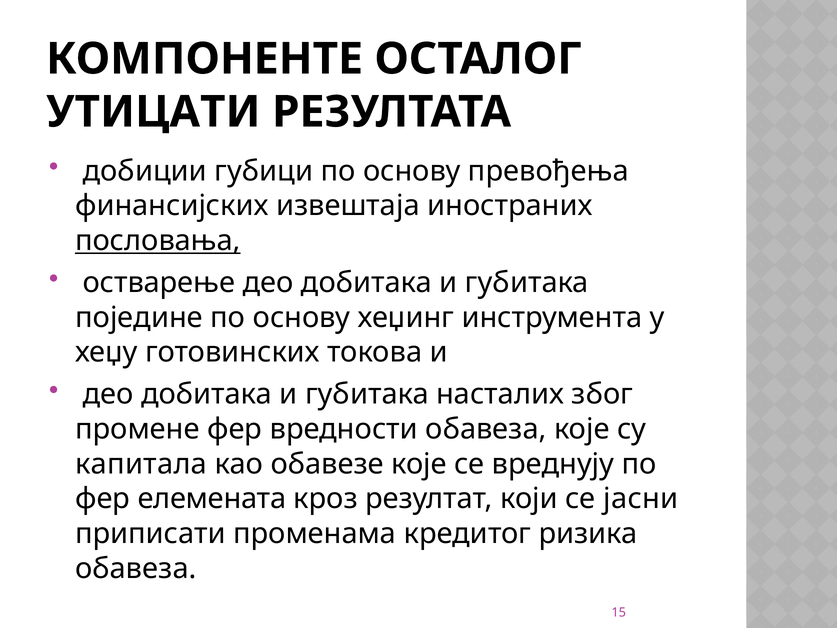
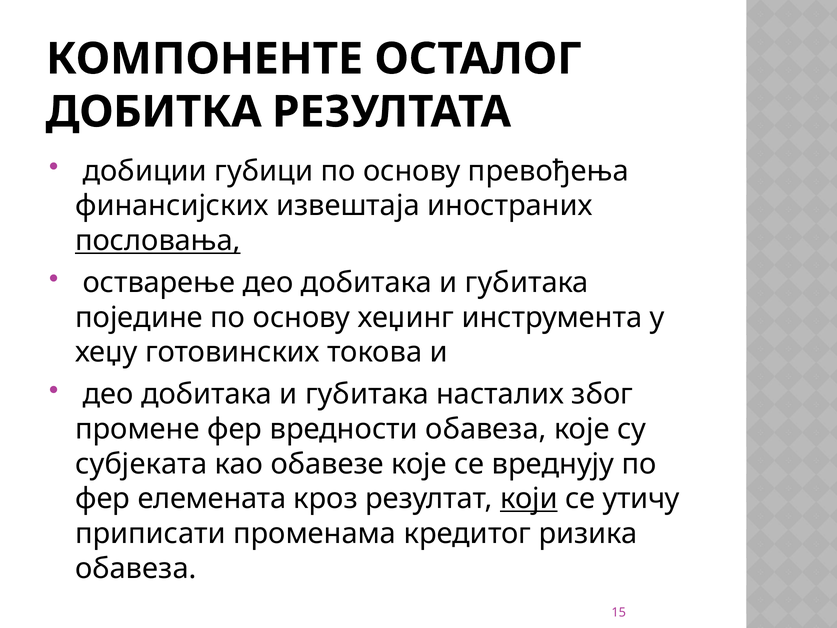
УТИЦАТИ: УТИЦАТИ -> ДОБИТКА
капитала: капитала -> субјеката
који underline: none -> present
јасни: јасни -> утичу
